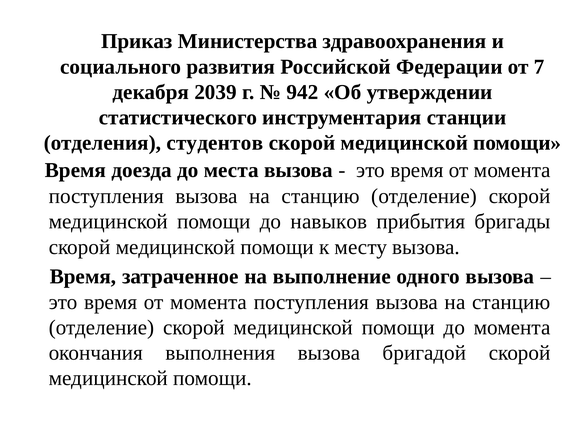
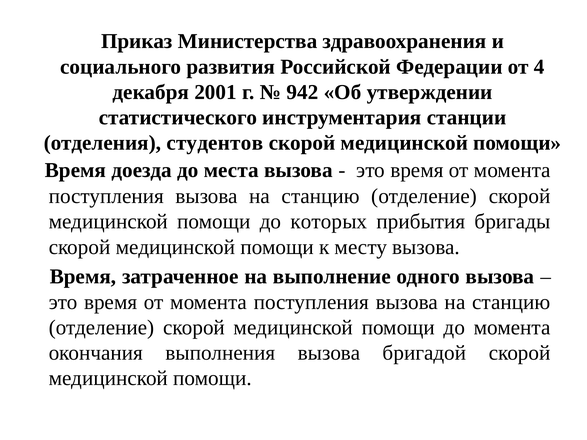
7: 7 -> 4
2039: 2039 -> 2001
навыков: навыков -> которых
